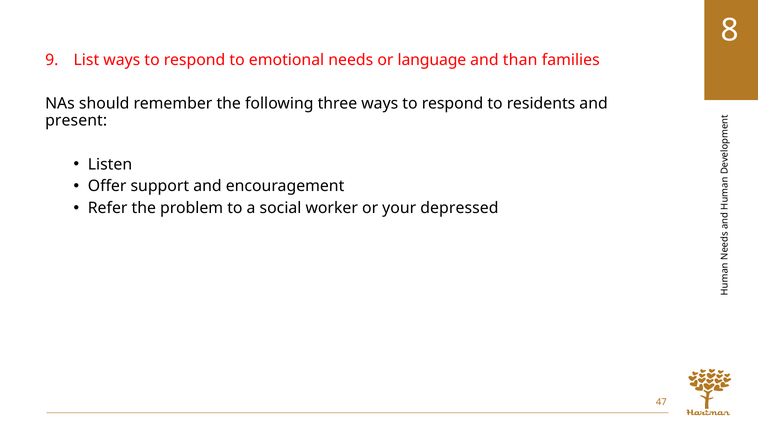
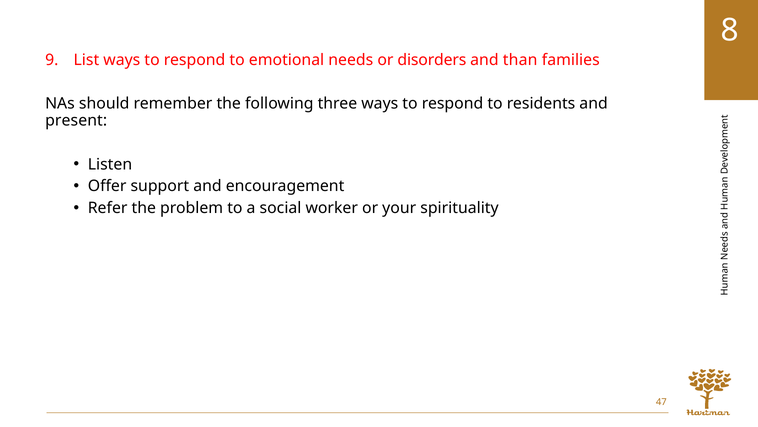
language: language -> disorders
depressed: depressed -> spirituality
